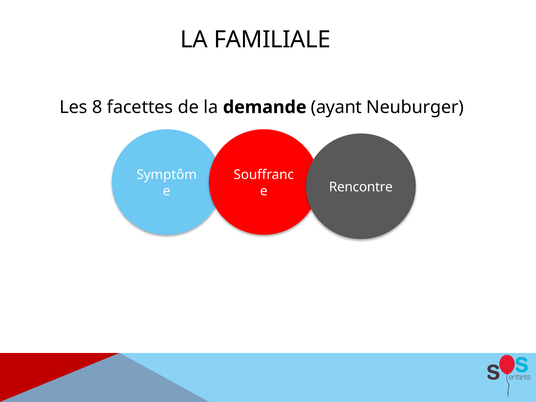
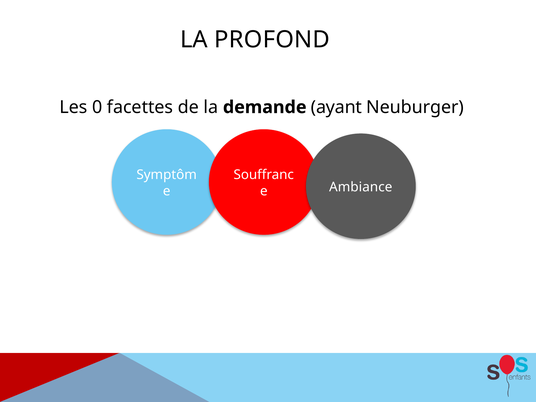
FAMILIALE: FAMILIALE -> PROFOND
8: 8 -> 0
Rencontre: Rencontre -> Ambiance
